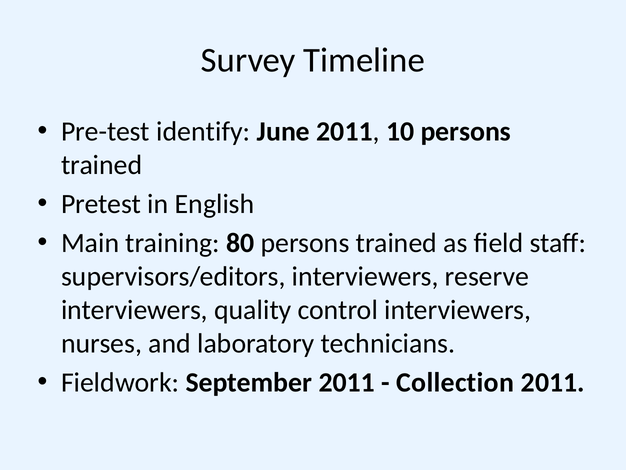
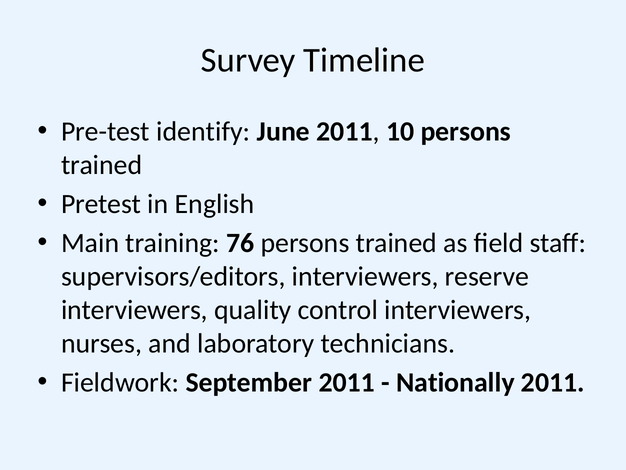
80: 80 -> 76
Collection: Collection -> Nationally
